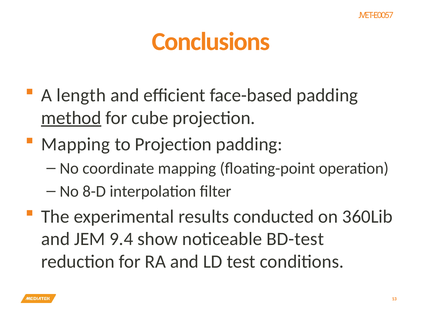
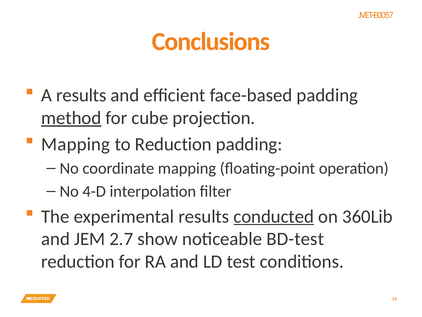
A length: length -> results
to Projection: Projection -> Reduction
8-D: 8-D -> 4-D
conducted underline: none -> present
9.4: 9.4 -> 2.7
